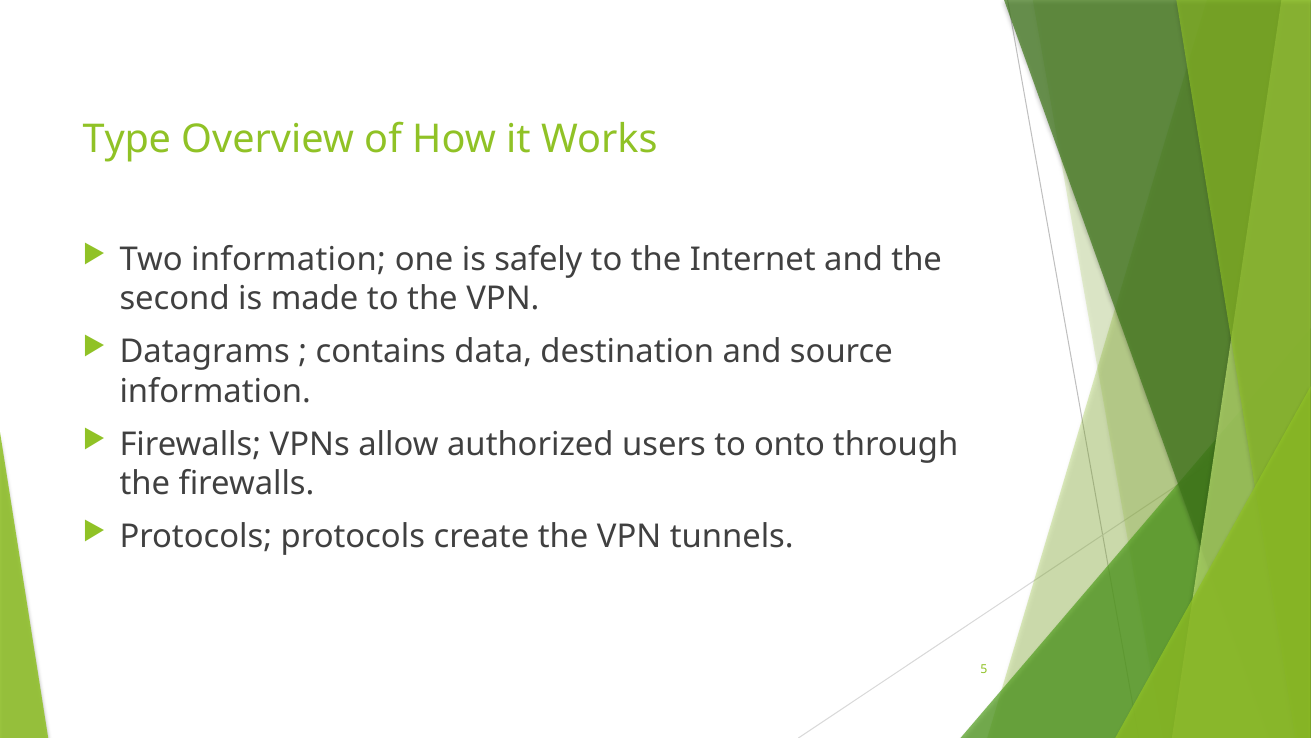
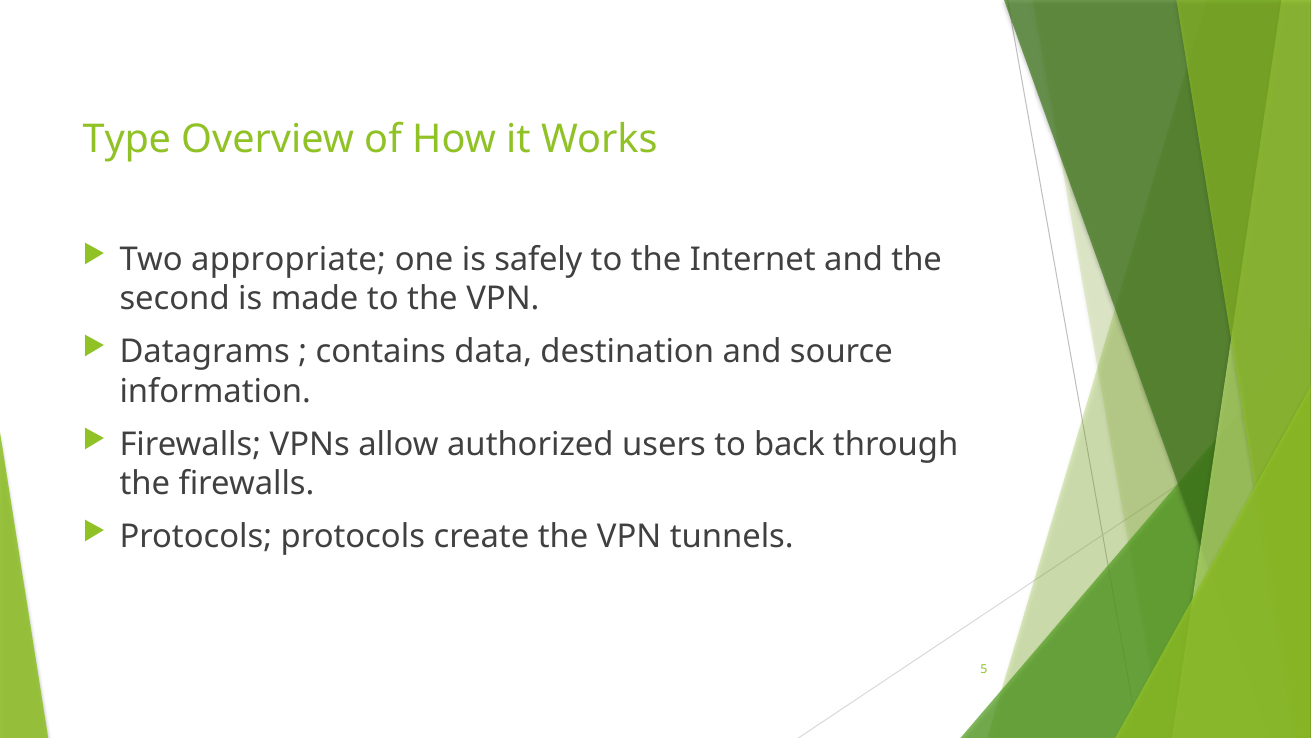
Two information: information -> appropriate
onto: onto -> back
